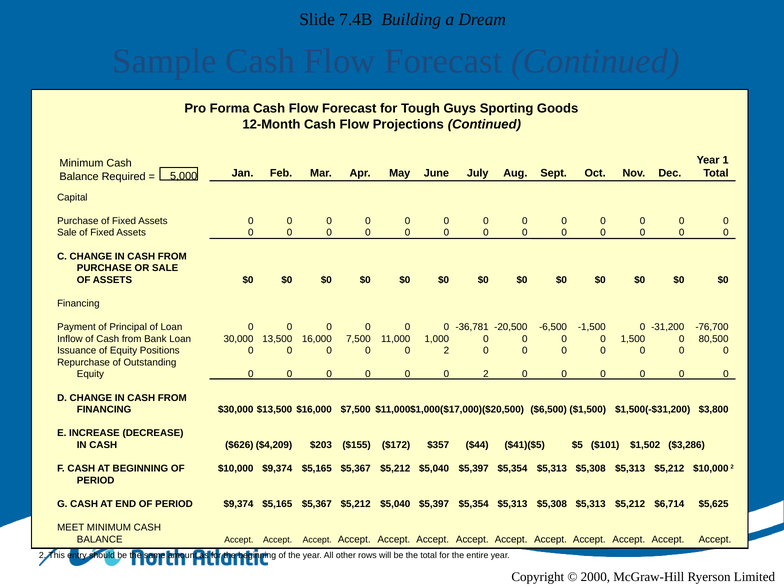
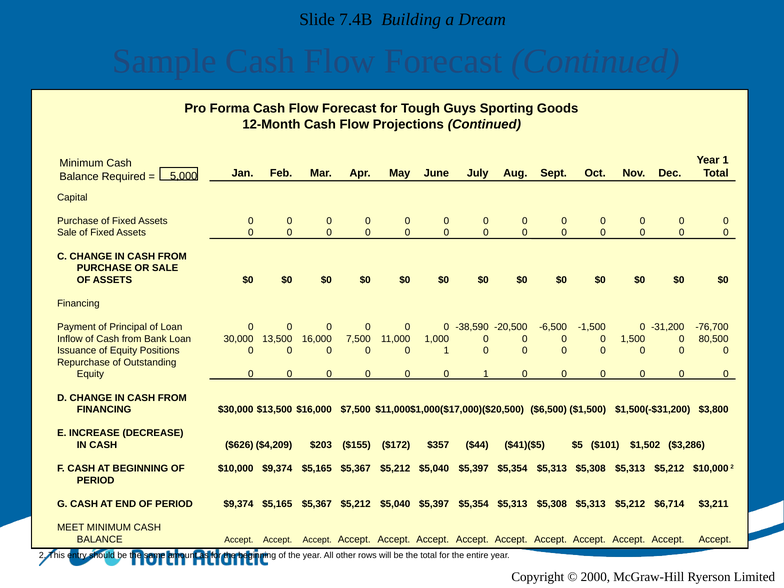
-36,781: -36,781 -> -38,590
2 at (446, 351): 2 -> 1
2 at (486, 374): 2 -> 1
$5,625: $5,625 -> $3,211
